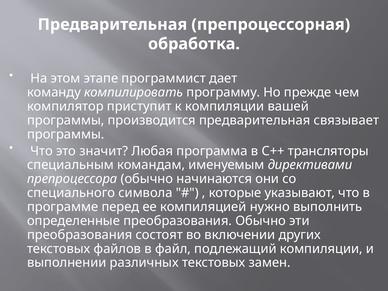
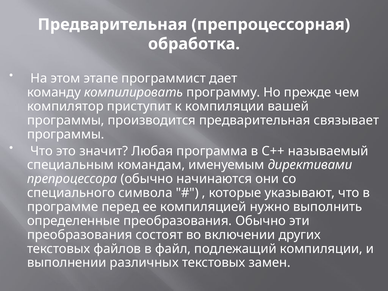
трансляторы: трансляторы -> называемый
